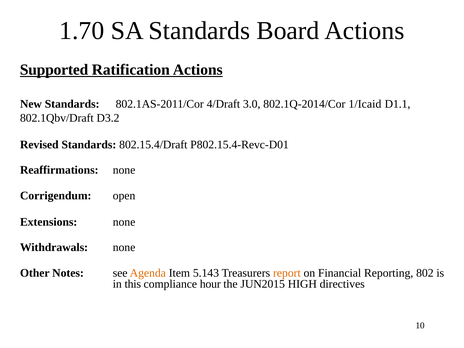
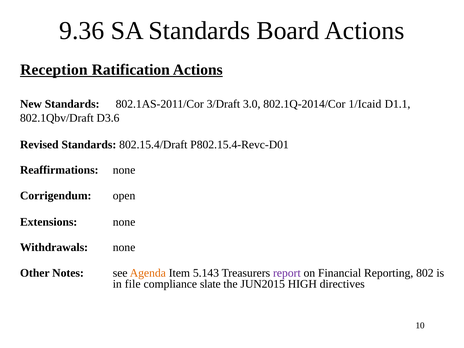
1.70: 1.70 -> 9.36
Supported: Supported -> Reception
4/Draft: 4/Draft -> 3/Draft
D3.2: D3.2 -> D3.6
report colour: orange -> purple
this: this -> file
hour: hour -> slate
